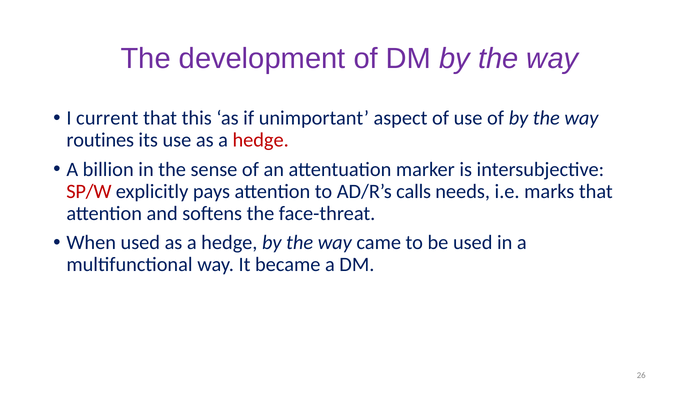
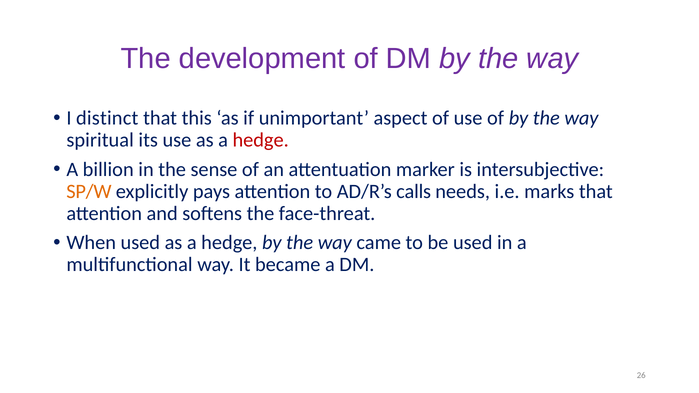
current: current -> distinct
routines: routines -> spiritual
SP/W colour: red -> orange
